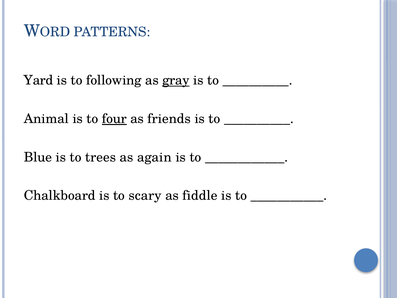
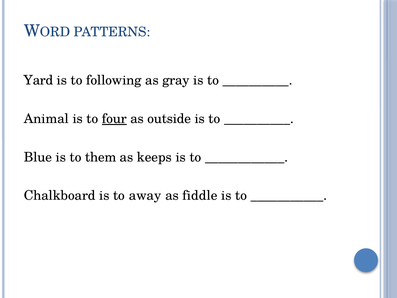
gray underline: present -> none
friends: friends -> outside
trees: trees -> them
again: again -> keeps
scary: scary -> away
